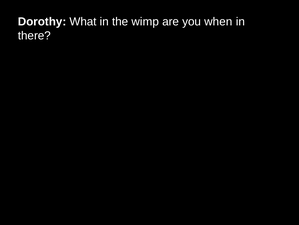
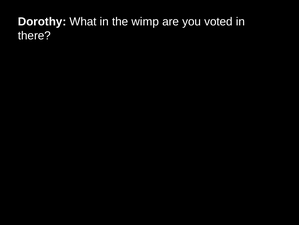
when: when -> voted
